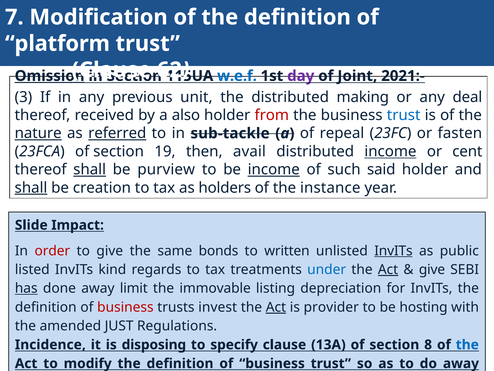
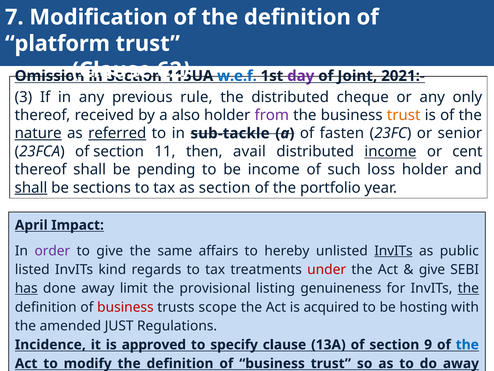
Omission underline: present -> none
unit: unit -> rule
making: making -> cheque
deal: deal -> only
from colour: red -> purple
trust at (404, 115) colour: blue -> orange
repeal: repeal -> fasten
fasten: fasten -> senior
19: 19 -> 11
shall at (90, 169) underline: present -> none
purview: purview -> pending
income at (274, 169) underline: present -> none
said: said -> loss
creation: creation -> sections
as holders: holders -> section
instance: instance -> portfolio
Slide: Slide -> April
order colour: red -> purple
bonds: bonds -> affairs
written: written -> hereby
under colour: blue -> red
Act at (388, 269) underline: present -> none
immovable: immovable -> provisional
depreciation: depreciation -> genuineness
the at (468, 288) underline: none -> present
invest: invest -> scope
Act at (276, 307) underline: present -> none
provider: provider -> acquired
disposing: disposing -> approved
8: 8 -> 9
